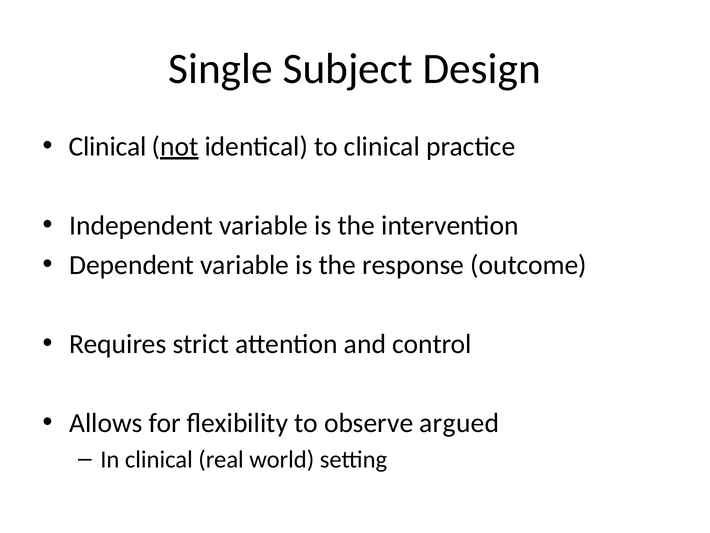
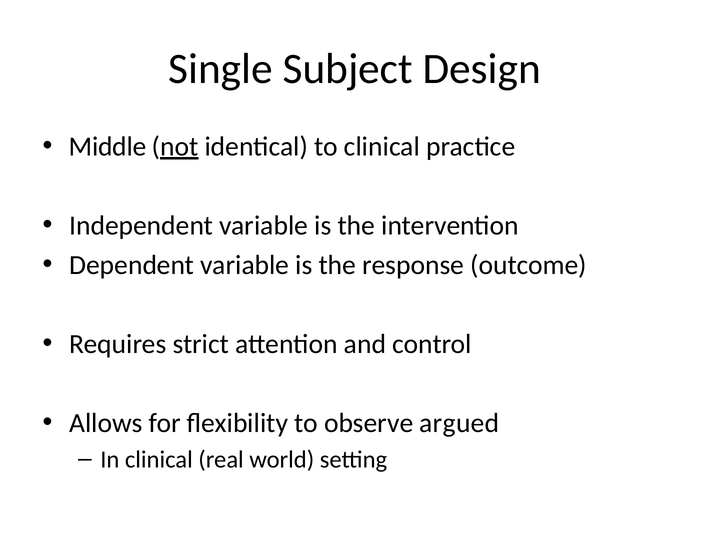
Clinical at (108, 146): Clinical -> Middle
